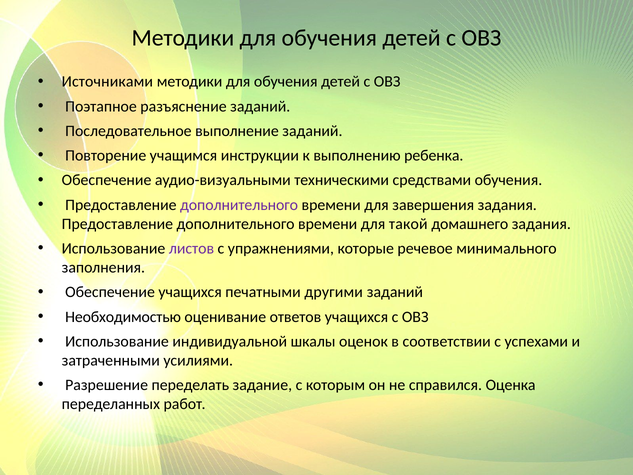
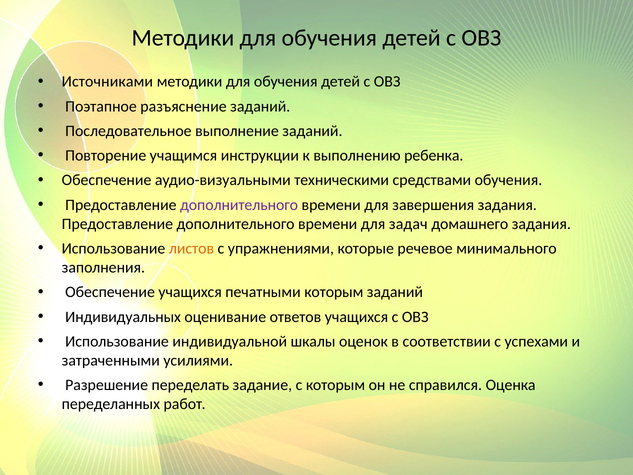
такой: такой -> задач
листов colour: purple -> orange
печатными другими: другими -> которым
Необходимостью: Необходимостью -> Индивидуальных
